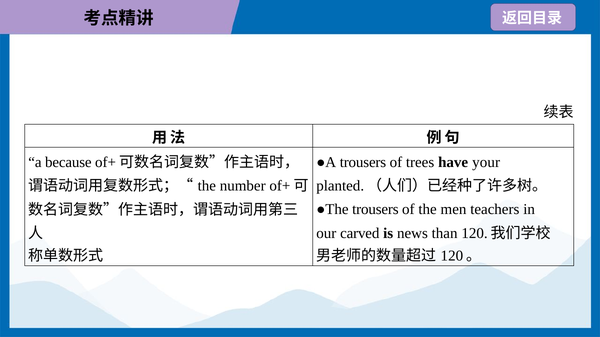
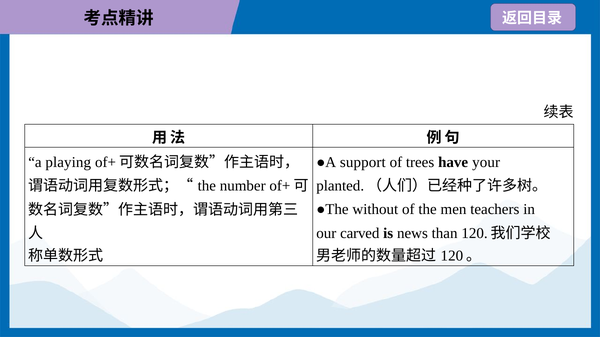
because: because -> playing
●A trousers: trousers -> support
●The trousers: trousers -> without
